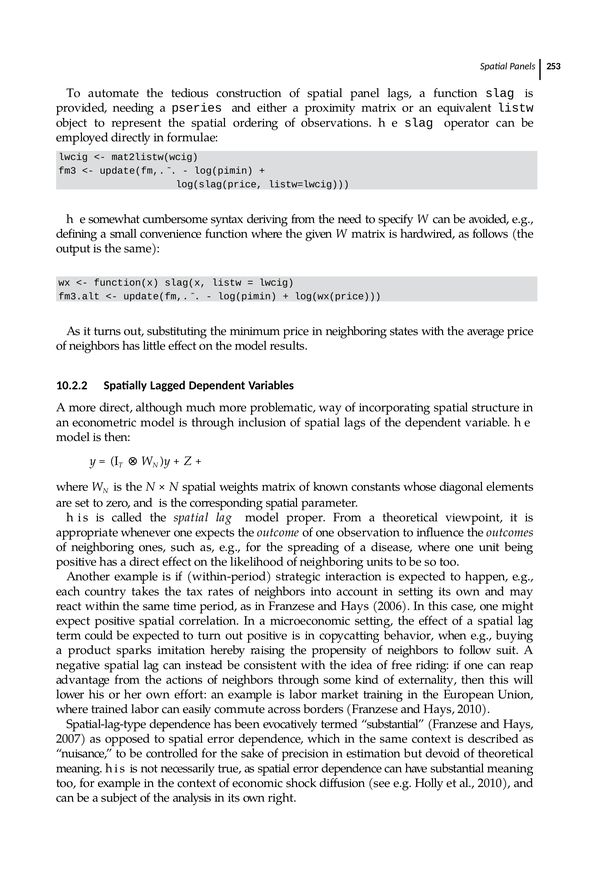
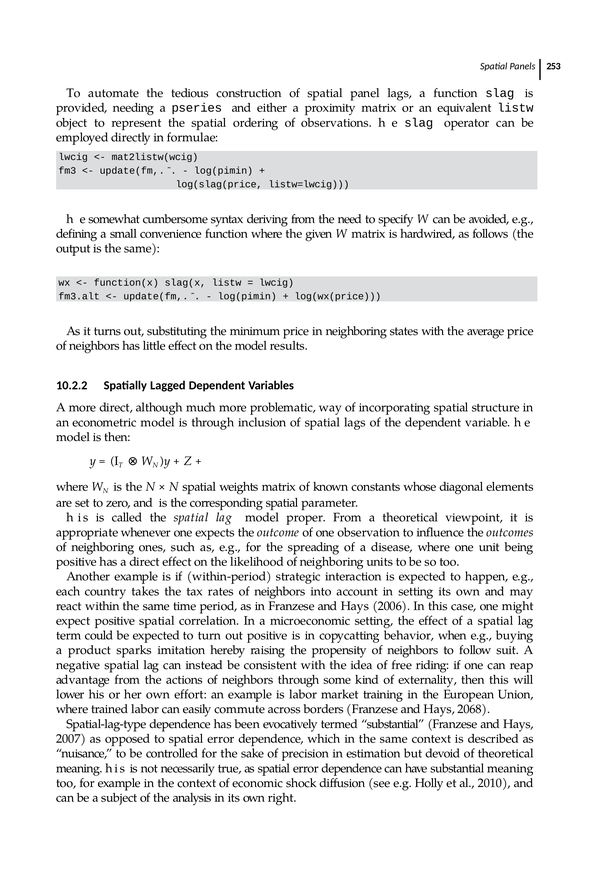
Hays 2010: 2010 -> 2068
